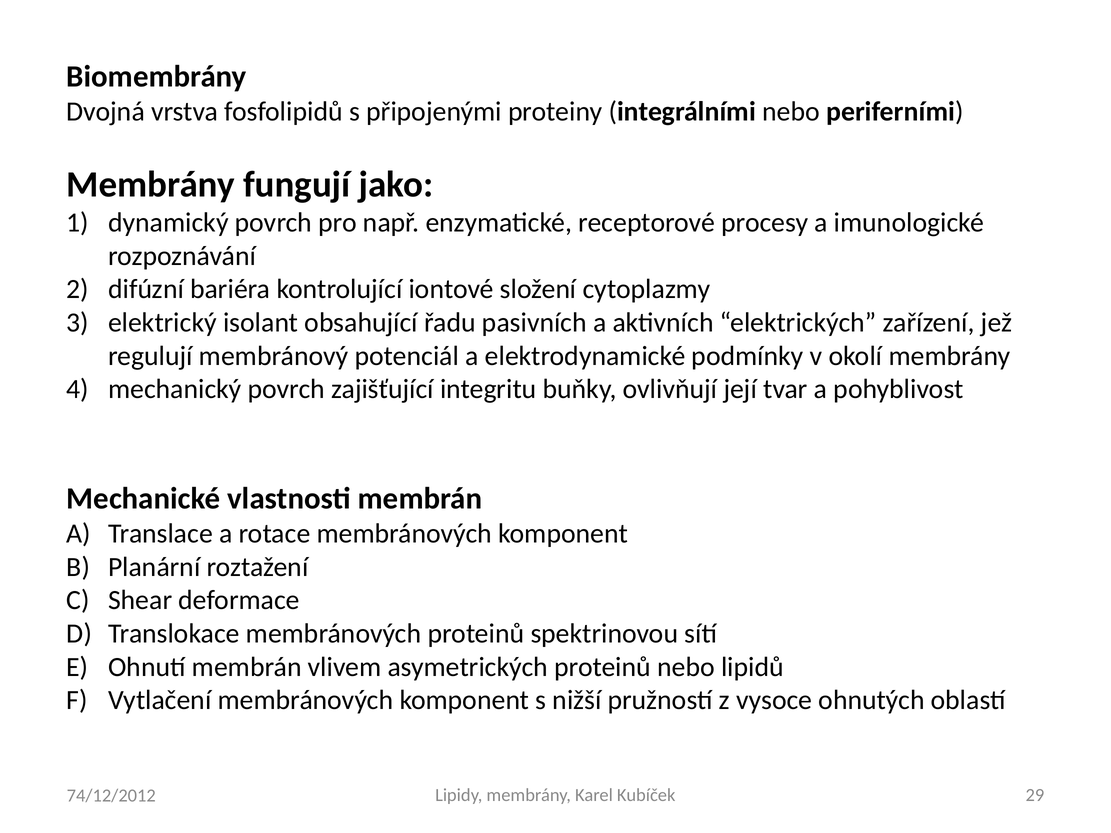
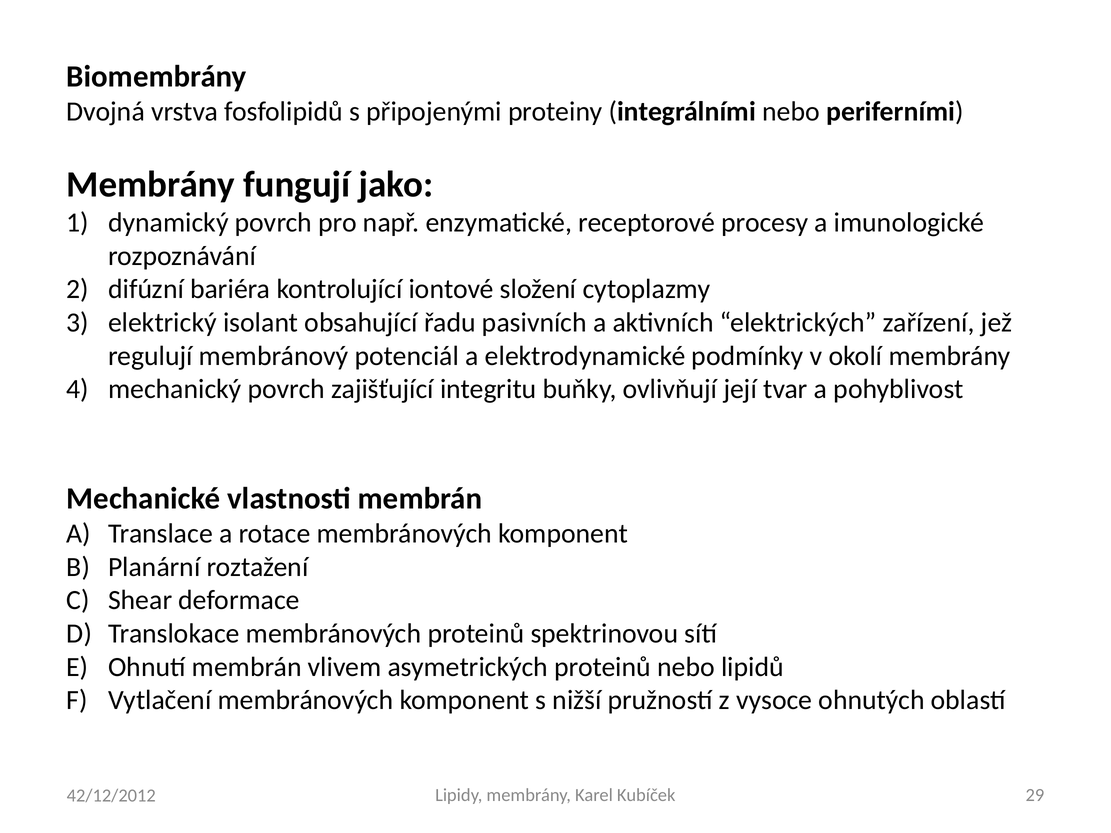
74/12/2012: 74/12/2012 -> 42/12/2012
